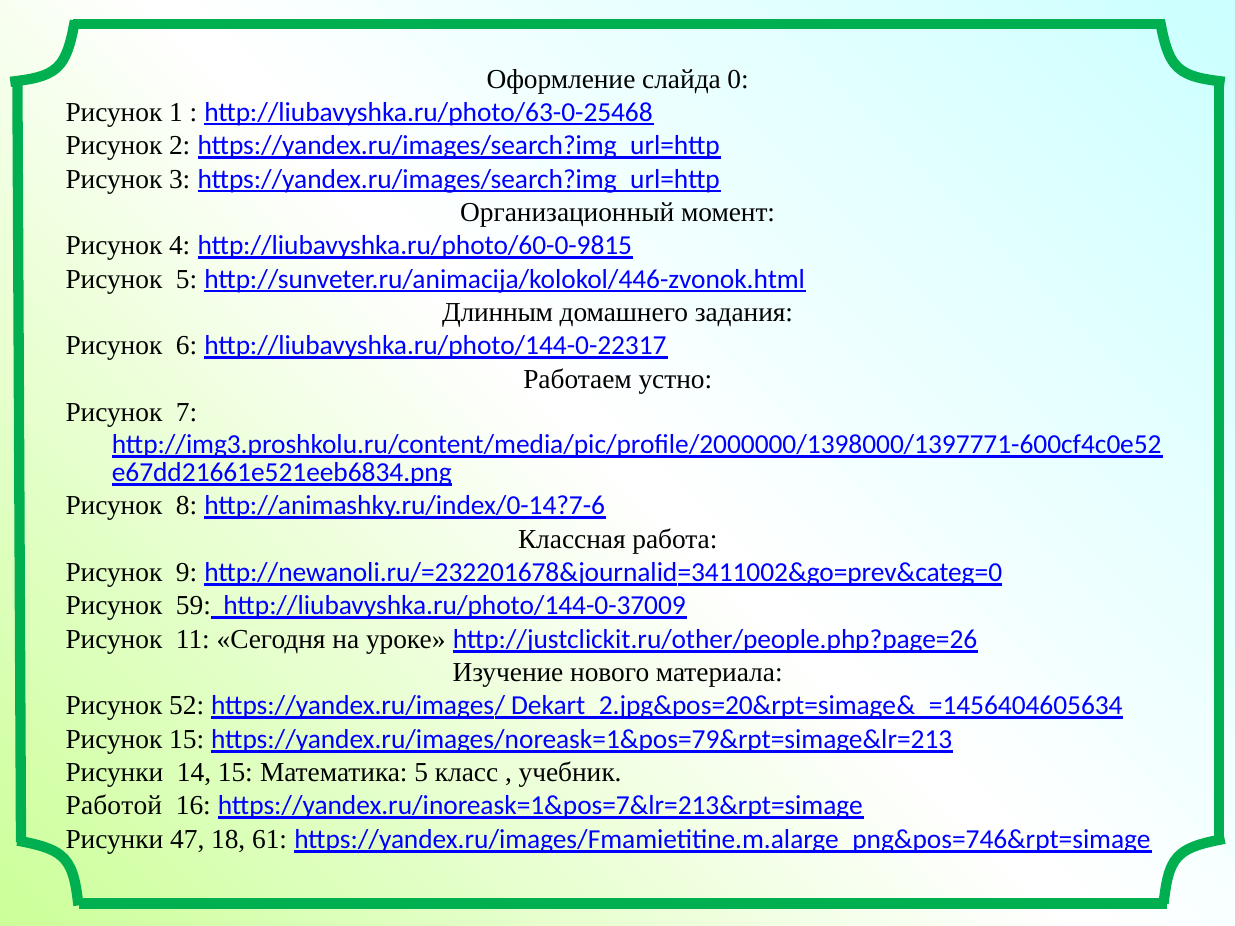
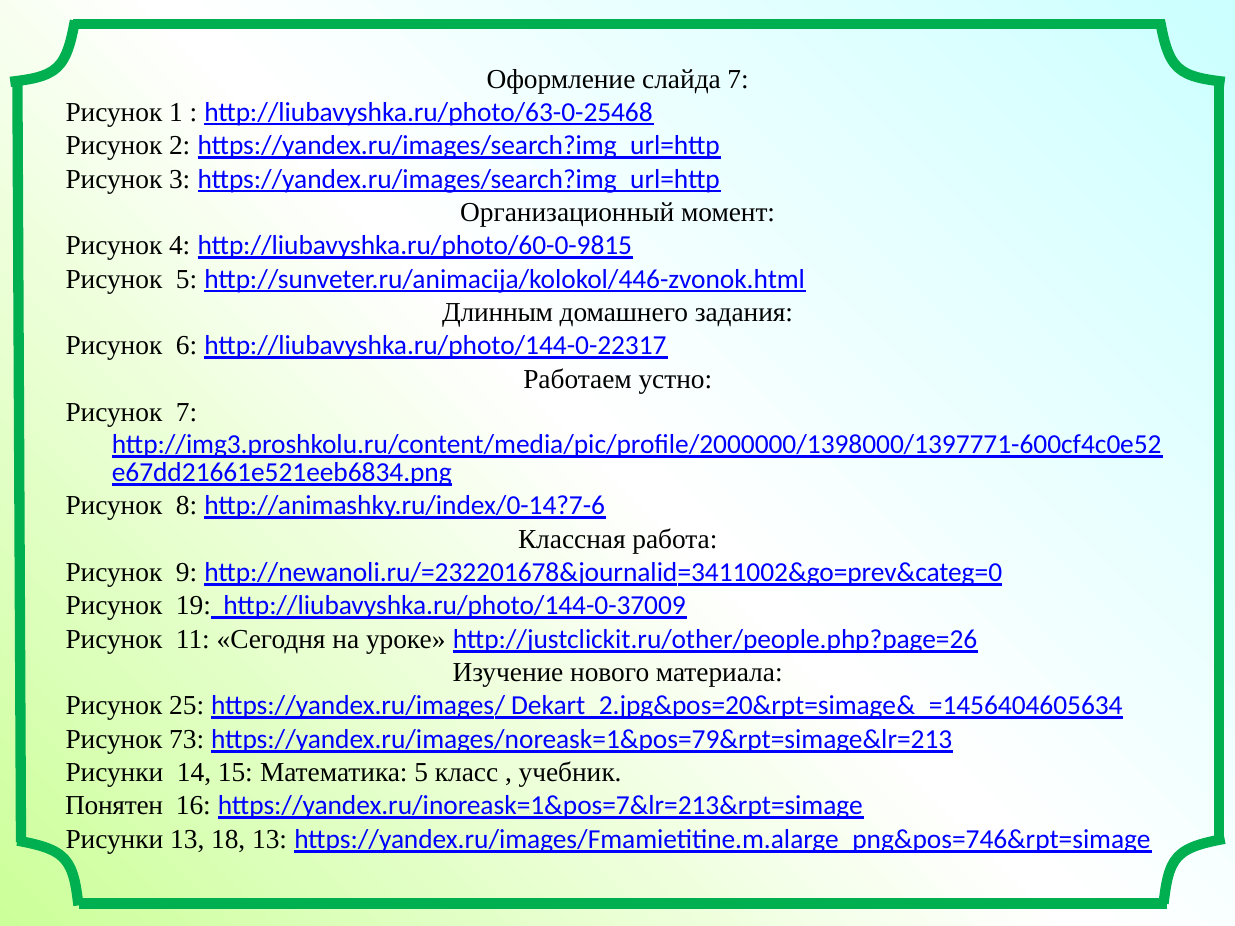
слайда 0: 0 -> 7
59: 59 -> 19
52: 52 -> 25
Рисунок 15: 15 -> 73
Работой: Работой -> Понятен
Рисунки 47: 47 -> 13
18 61: 61 -> 13
